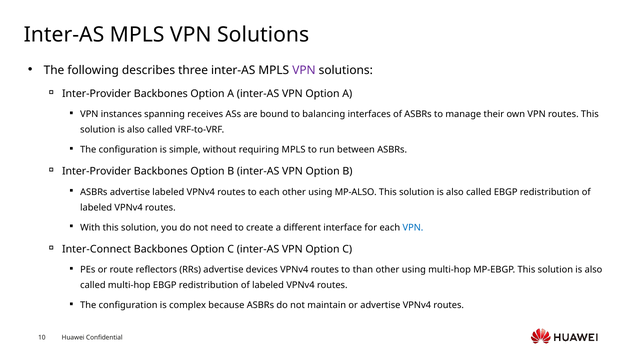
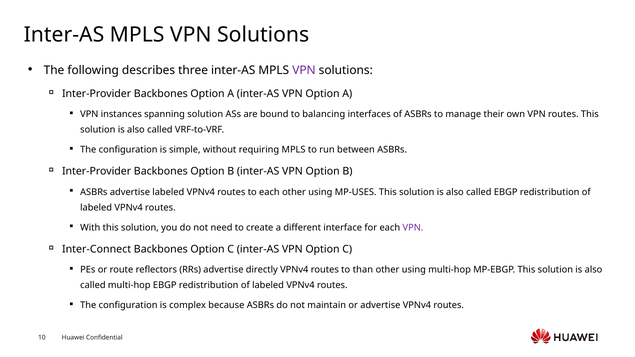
spanning receives: receives -> solution
MP-ALSO: MP-ALSO -> MP-USES
VPN at (413, 228) colour: blue -> purple
devices: devices -> directly
